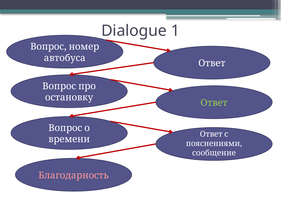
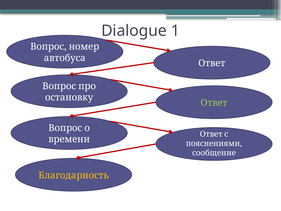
Благодарность colour: pink -> yellow
